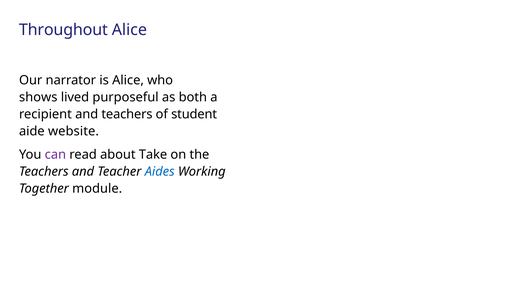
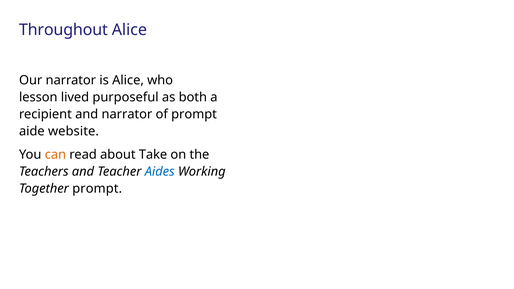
shows: shows -> lesson
and teachers: teachers -> narrator
of student: student -> prompt
can colour: purple -> orange
Together module: module -> prompt
